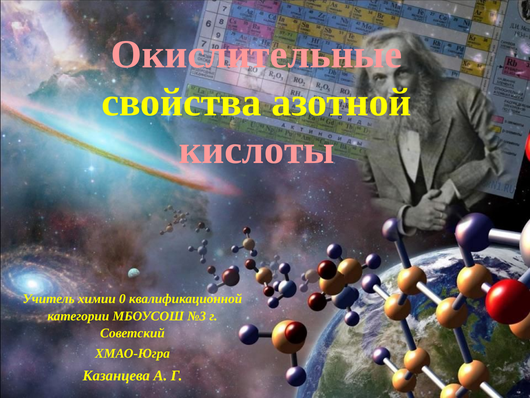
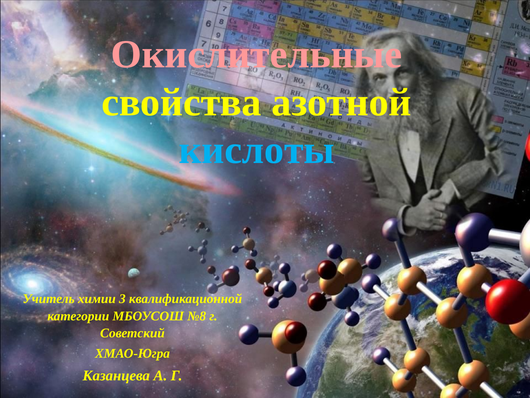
кислоты colour: pink -> light blue
0: 0 -> 3
№3: №3 -> №8
